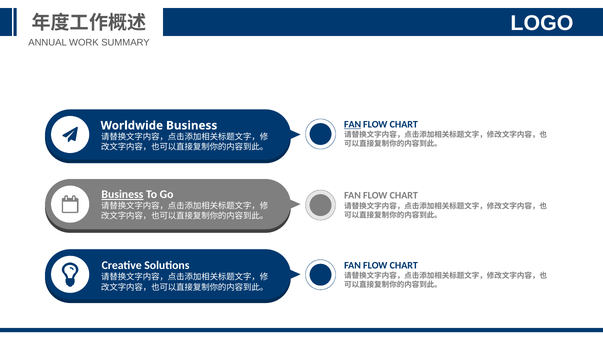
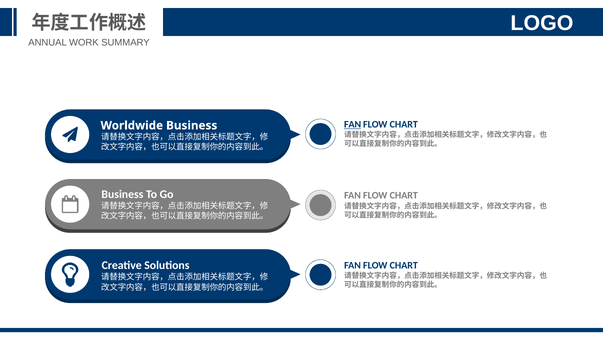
Business at (122, 195) underline: present -> none
